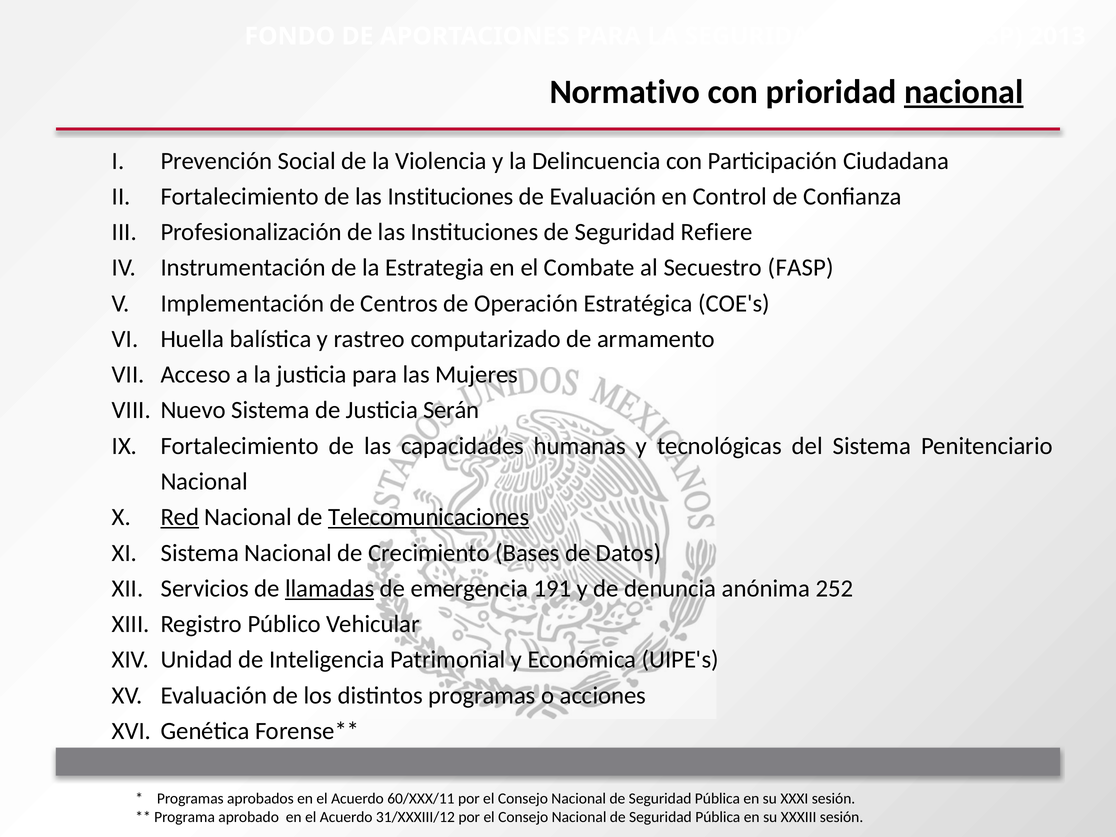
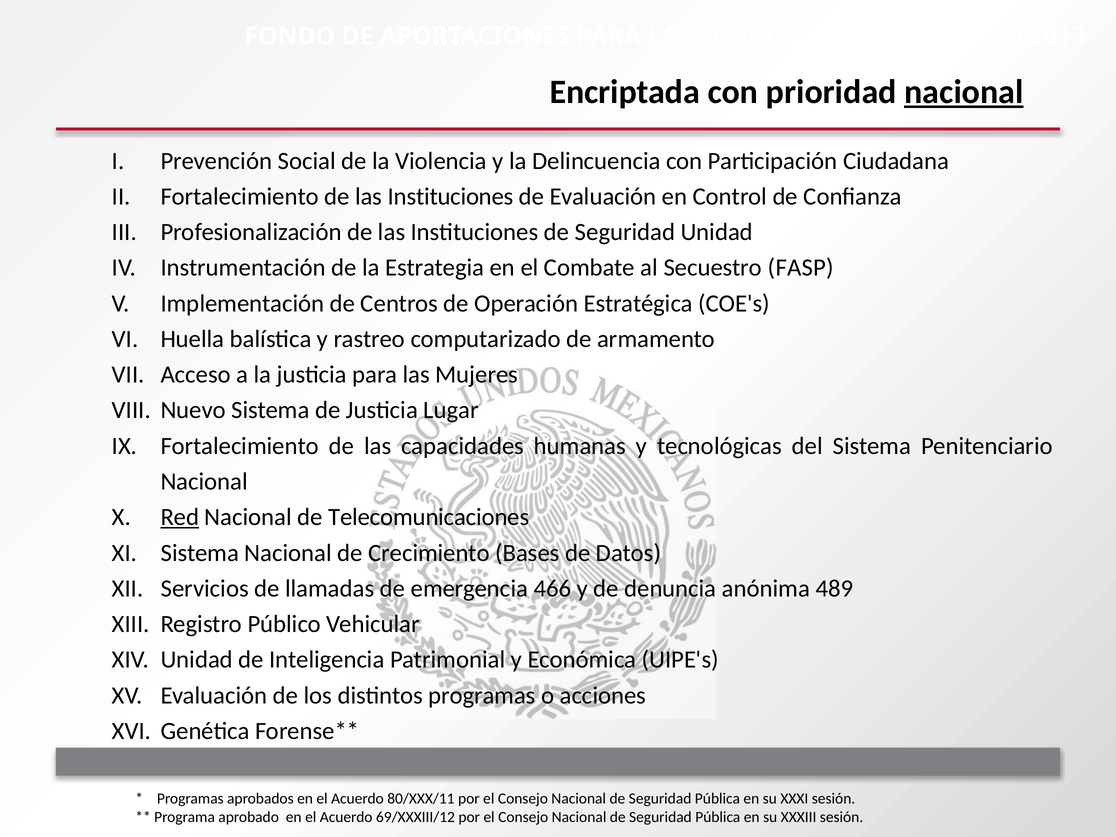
Normativo: Normativo -> Encriptada
Seguridad Refiere: Refiere -> Unidad
Serán: Serán -> Lugar
Telecomunicaciones underline: present -> none
llamadas underline: present -> none
191: 191 -> 466
252: 252 -> 489
60/XXX/11: 60/XXX/11 -> 80/XXX/11
31/XXXIII/12: 31/XXXIII/12 -> 69/XXXIII/12
